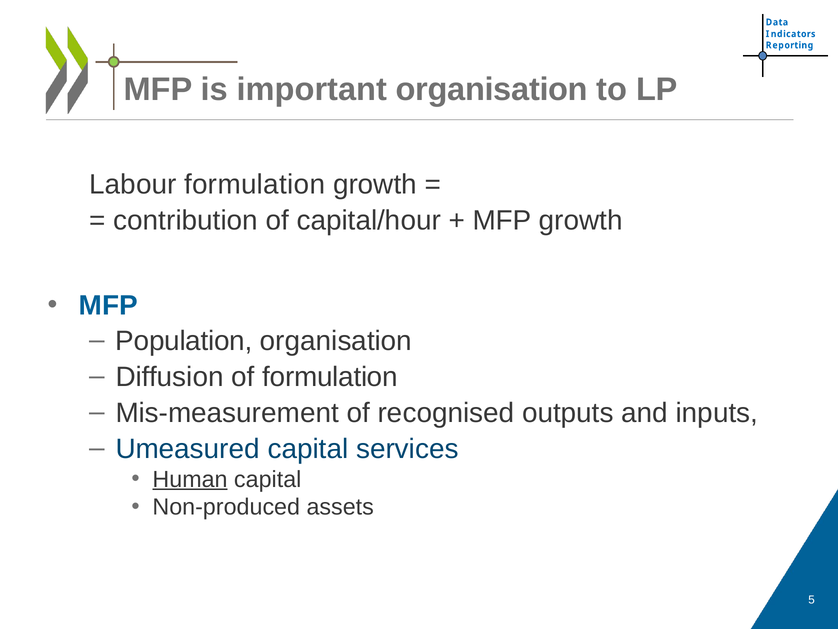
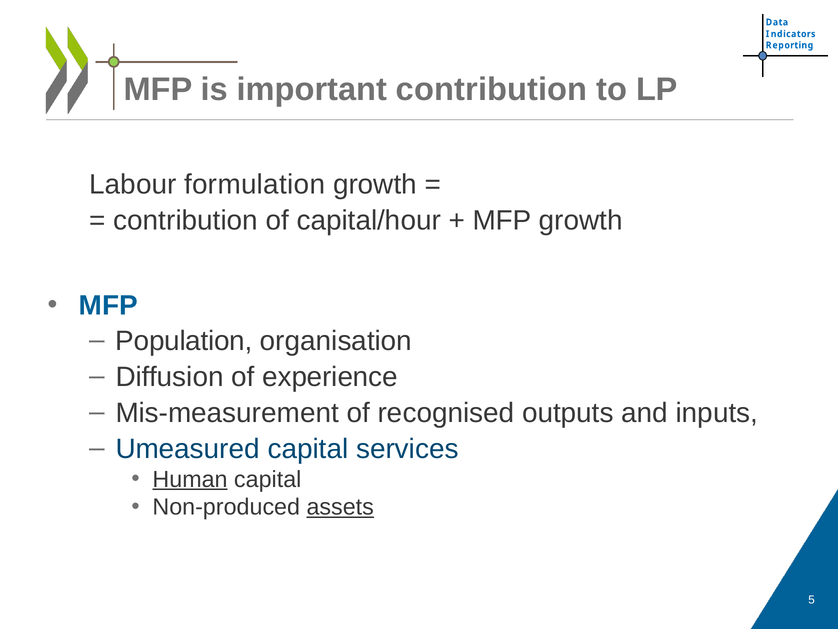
important organisation: organisation -> contribution
of formulation: formulation -> experience
assets underline: none -> present
